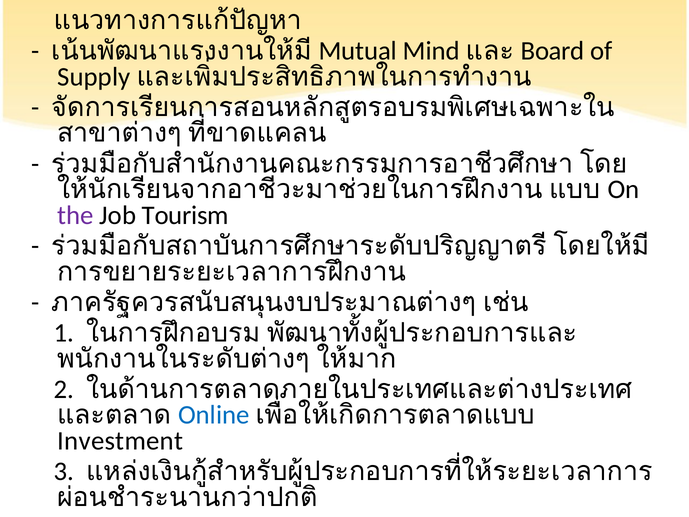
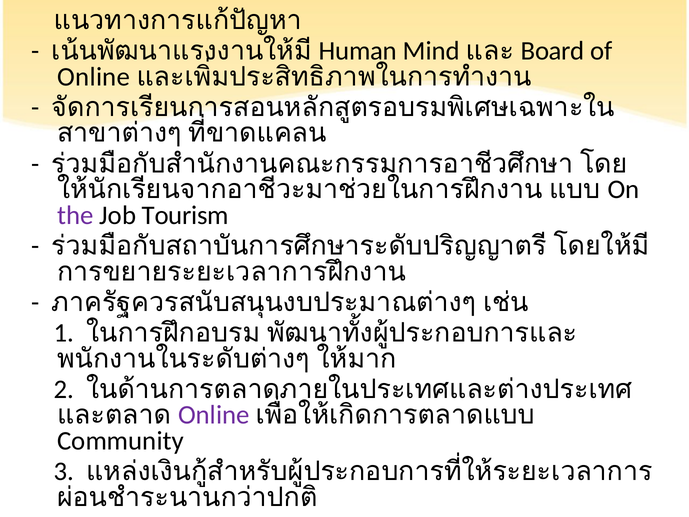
Mutual: Mutual -> Human
Supply at (94, 77): Supply -> Online
Online at (214, 415) colour: blue -> purple
Investment: Investment -> Community
